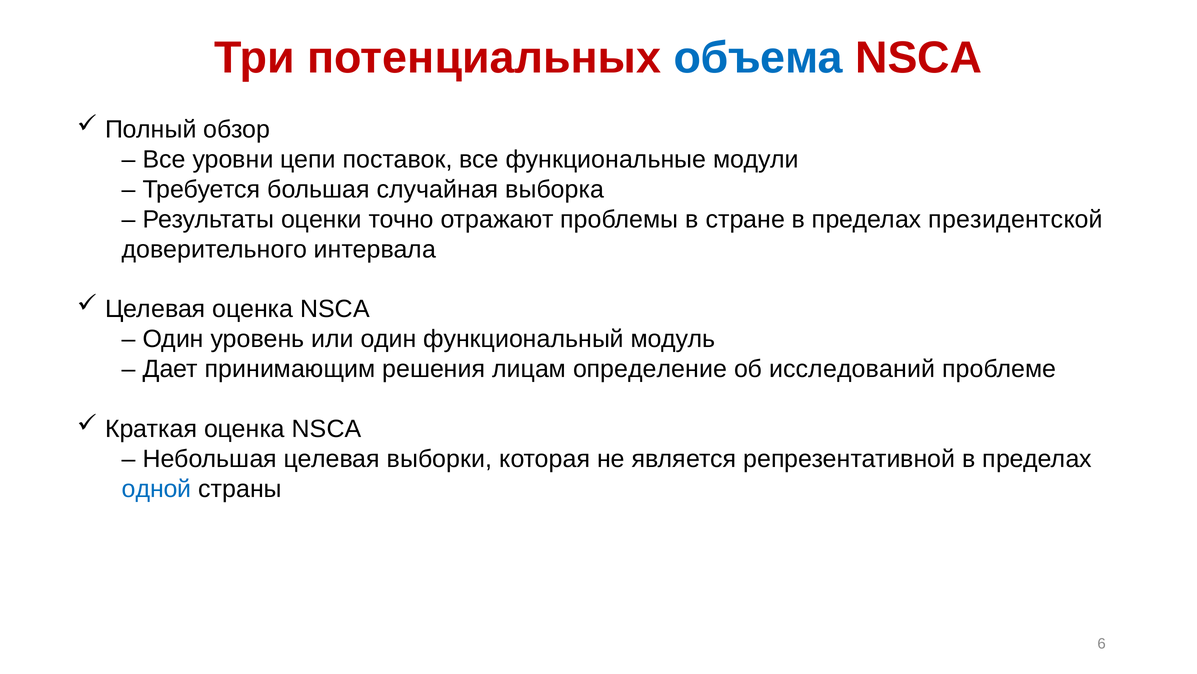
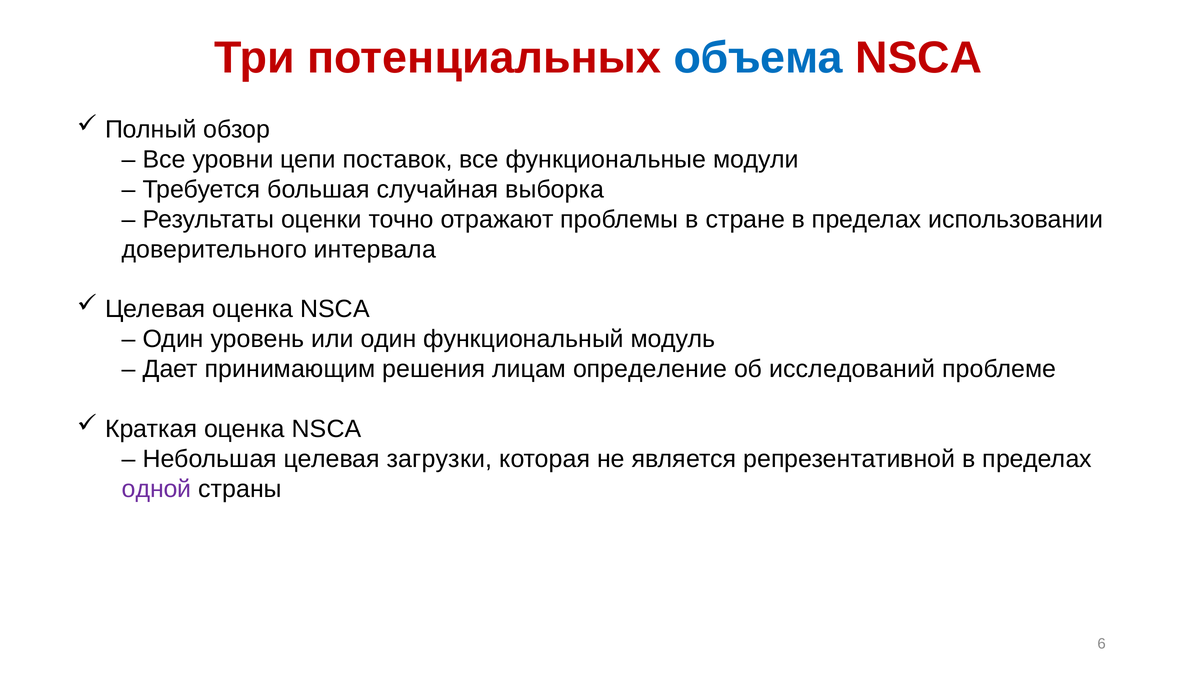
президентской: президентской -> использовании
выборки: выборки -> загрузки
одной colour: blue -> purple
